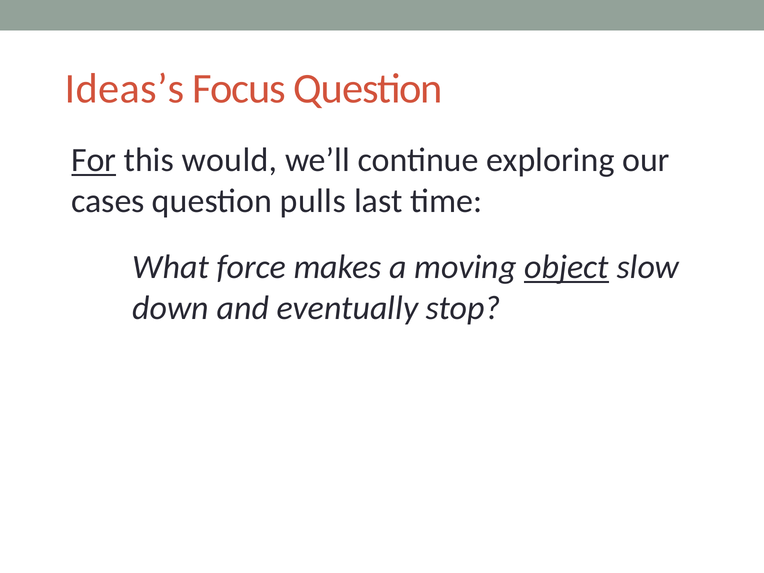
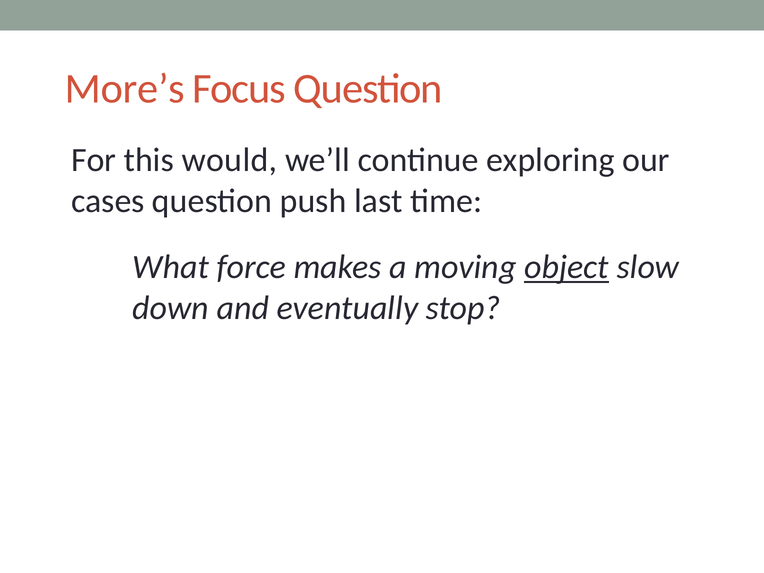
Ideas’s: Ideas’s -> More’s
For underline: present -> none
pulls: pulls -> push
